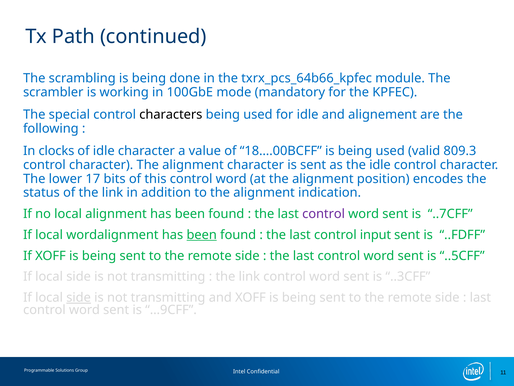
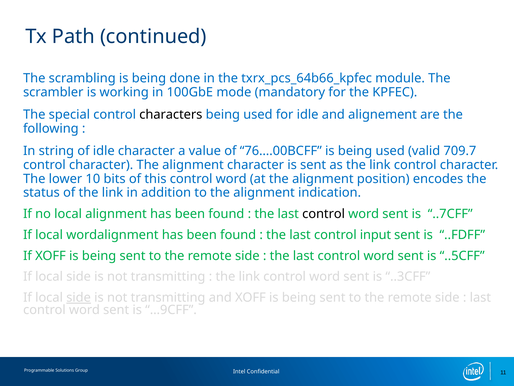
clocks: clocks -> string
18….00BCFF: 18….00BCFF -> 76….00BCFF
809.3: 809.3 -> 709.7
as the idle: idle -> link
17: 17 -> 10
control at (324, 214) colour: purple -> black
been at (202, 235) underline: present -> none
